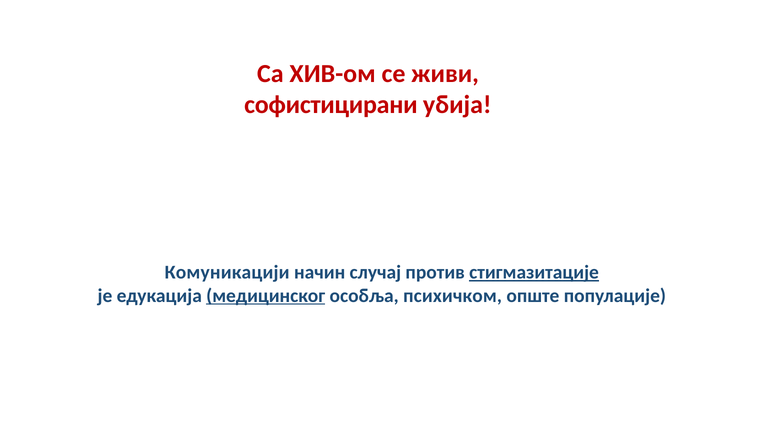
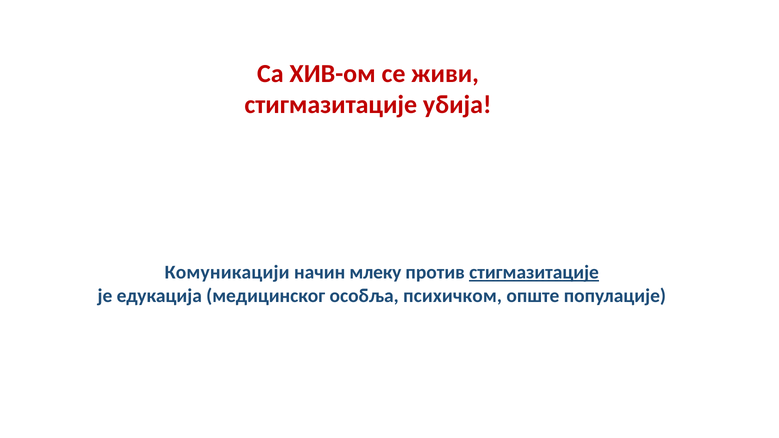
софистицирани at (331, 105): софистицирани -> стигмазитације
случај: случај -> млеку
медицинског underline: present -> none
